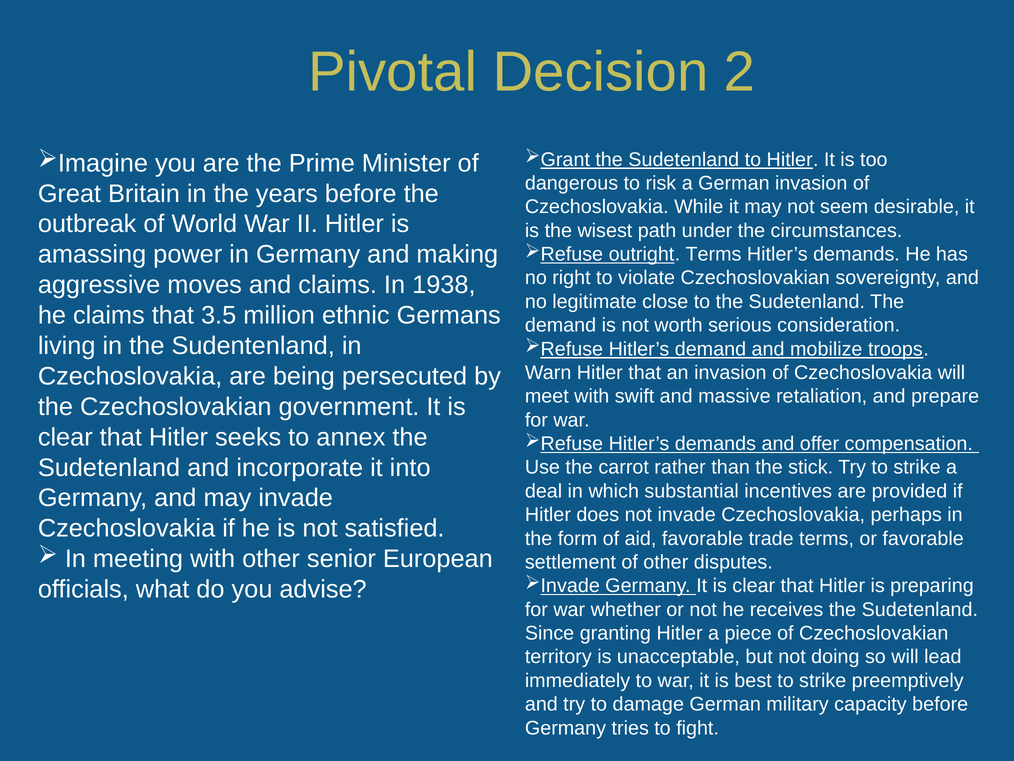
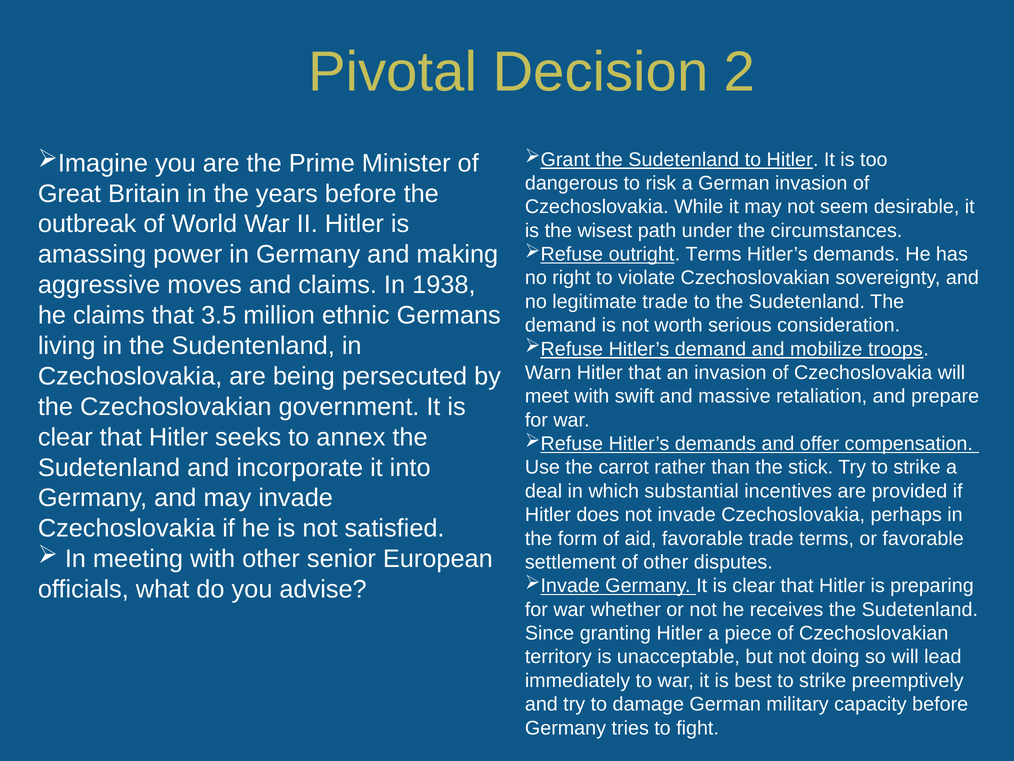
legitimate close: close -> trade
